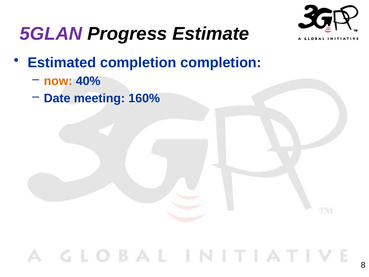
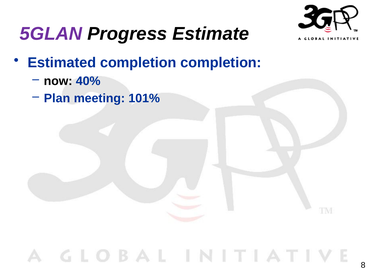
now colour: orange -> black
Date: Date -> Plan
160%: 160% -> 101%
